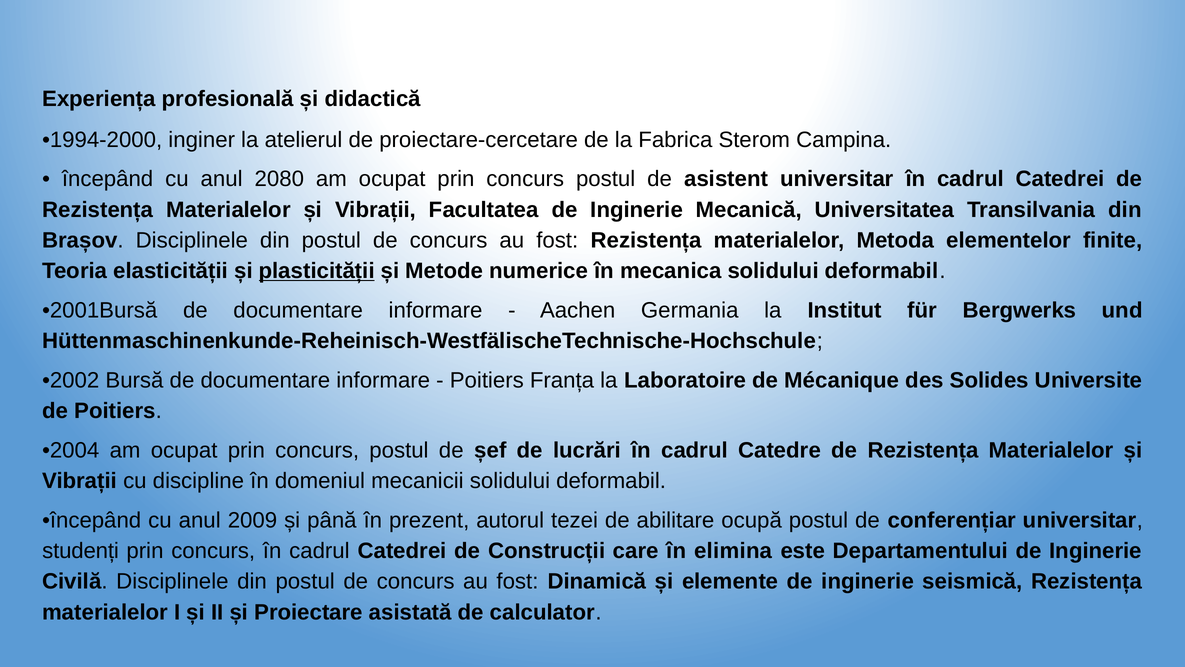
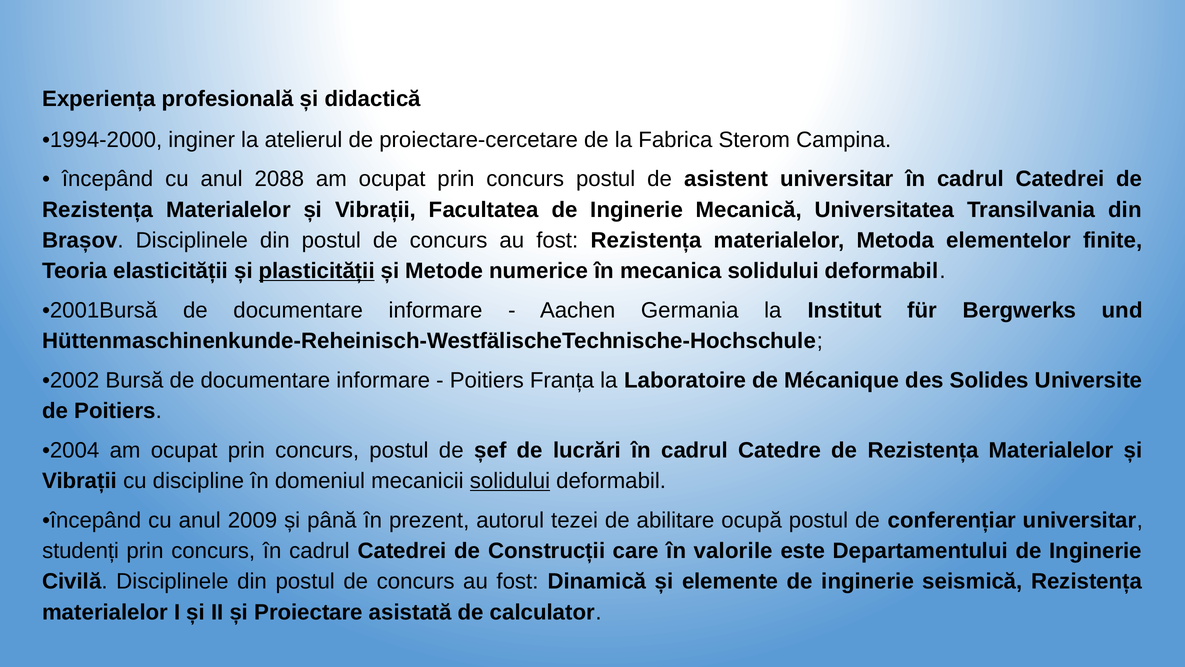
2080: 2080 -> 2088
solidului at (510, 481) underline: none -> present
elimina: elimina -> valorile
